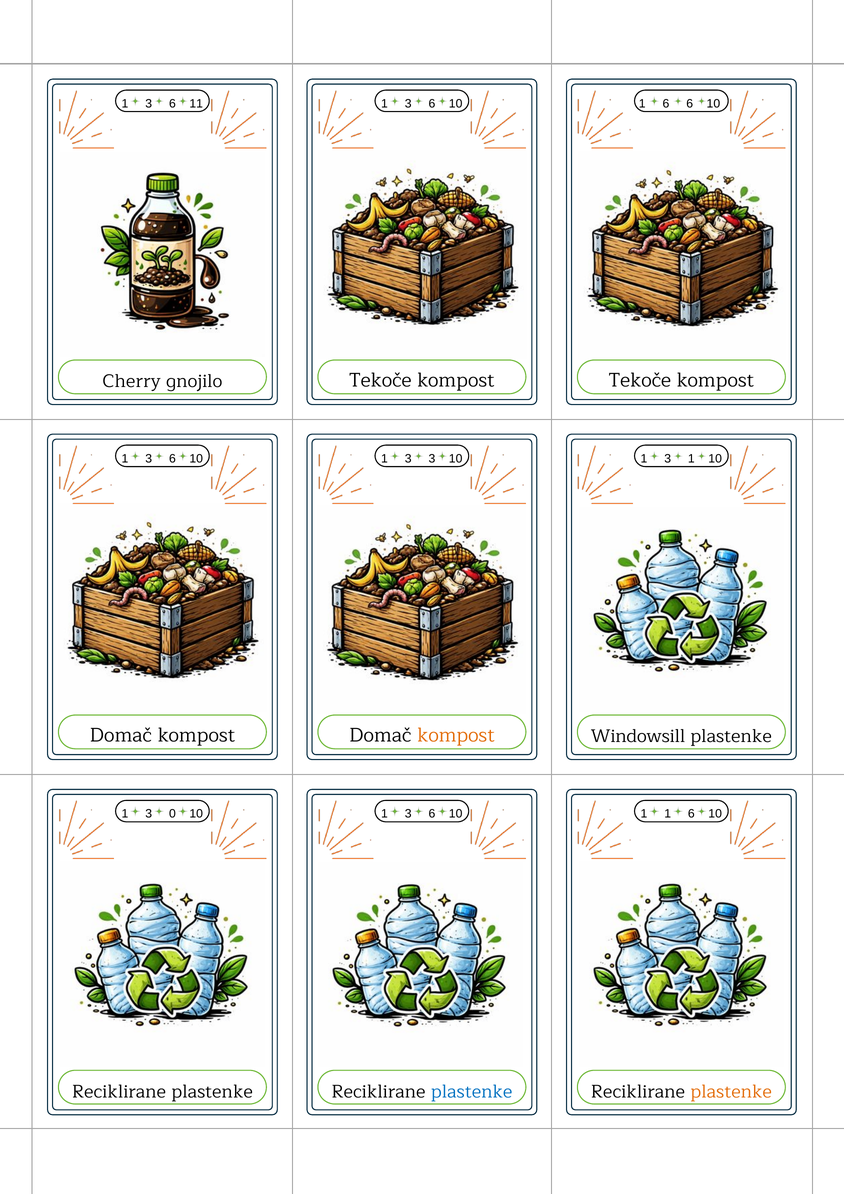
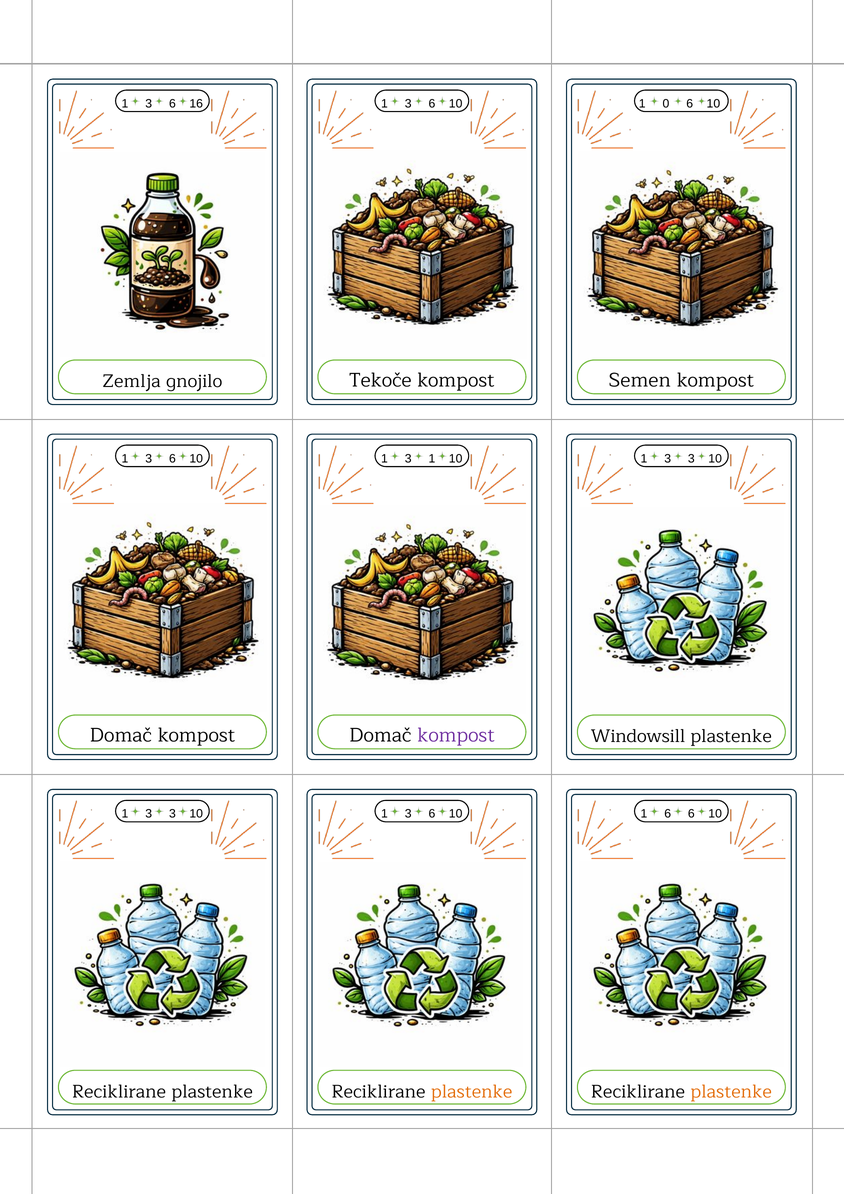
11: 11 -> 16
10 1 6: 6 -> 0
kompost Tekoče: Tekoče -> Semen
Cherry: Cherry -> Zemlja
3 3: 3 -> 1
1 at (691, 459): 1 -> 3
kompost at (456, 735) colour: orange -> purple
0 at (172, 814): 0 -> 3
1 1: 1 -> 6
plastenke at (472, 1091) colour: blue -> orange
